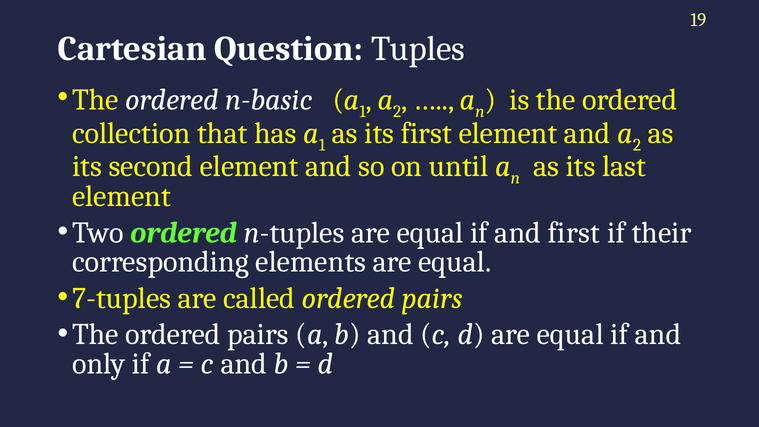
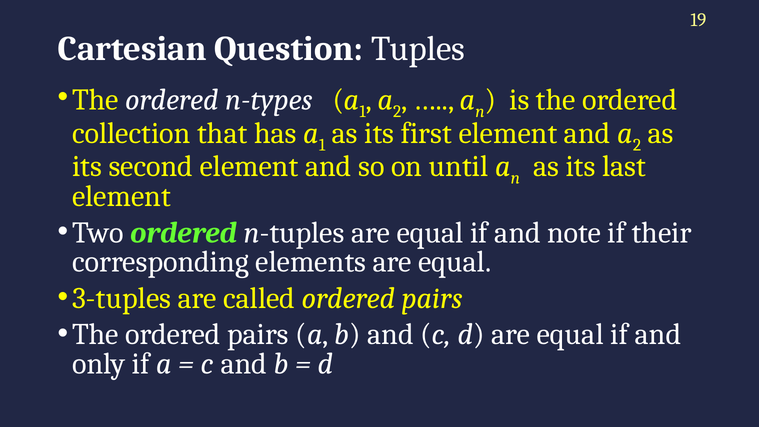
n-basic: n-basic -> n-types
and first: first -> note
7-tuples: 7-tuples -> 3-tuples
